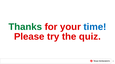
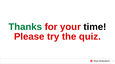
time colour: blue -> black
